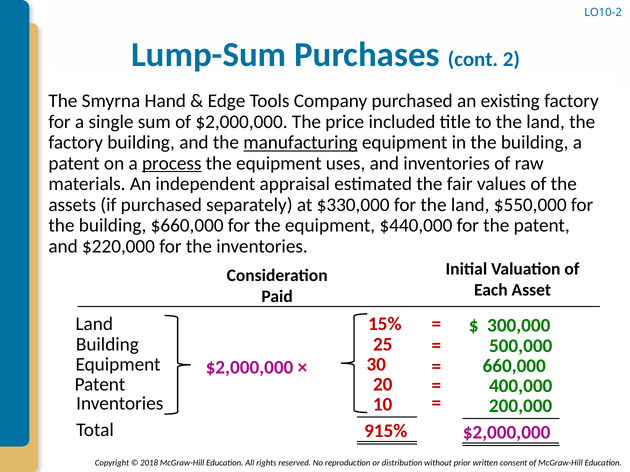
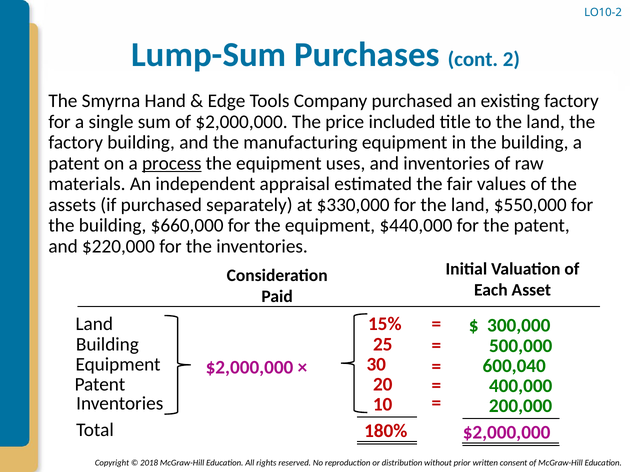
manufacturing underline: present -> none
660,000: 660,000 -> 600,040
915%: 915% -> 180%
